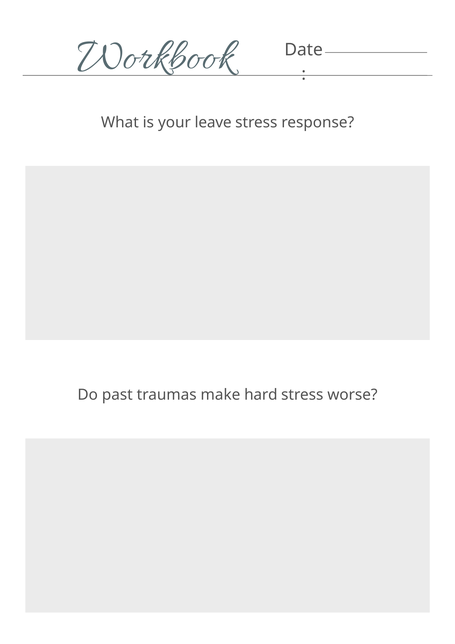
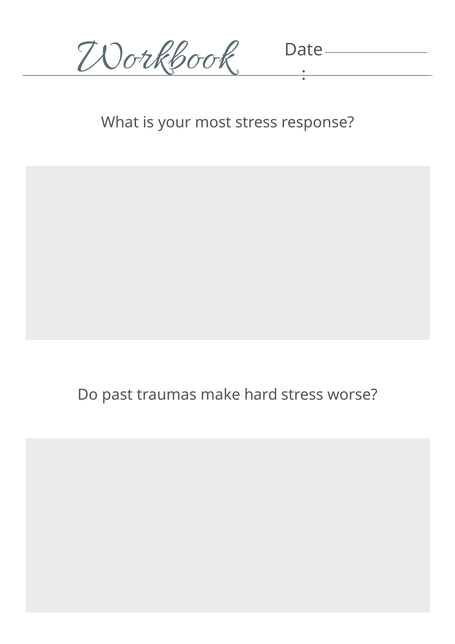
leave: leave -> most
